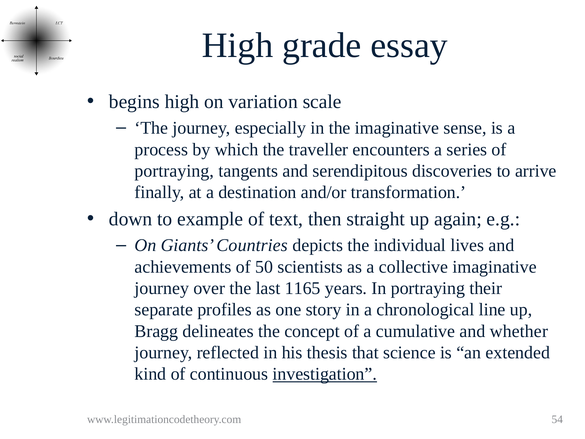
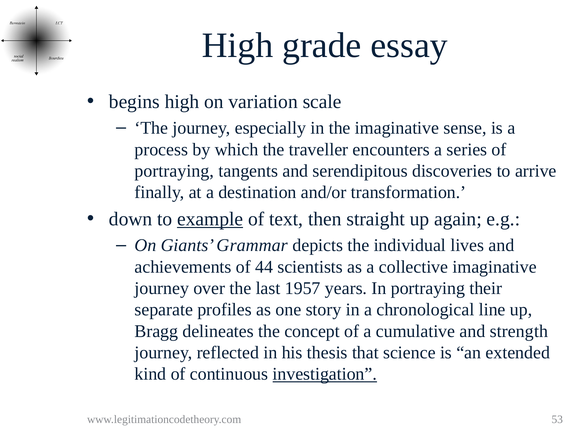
example underline: none -> present
Countries: Countries -> Grammar
50: 50 -> 44
1165: 1165 -> 1957
whether: whether -> strength
54: 54 -> 53
